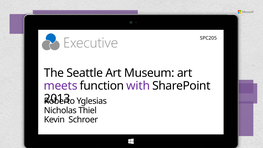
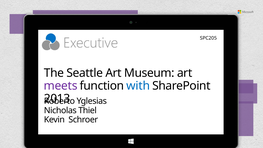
with colour: purple -> blue
